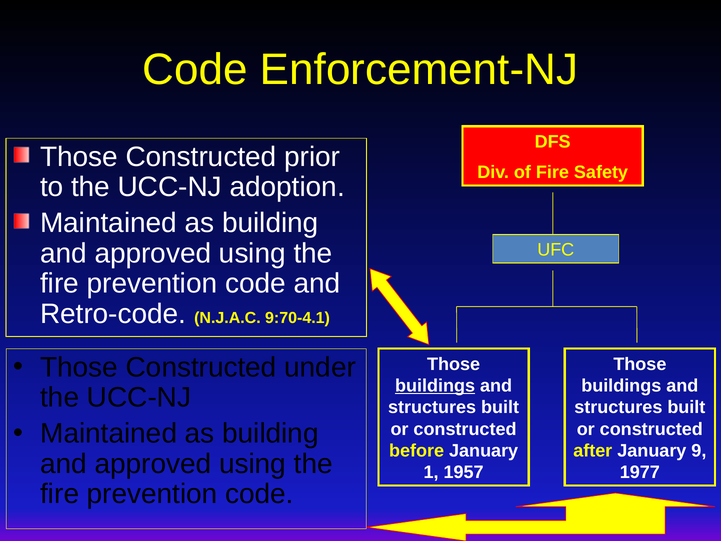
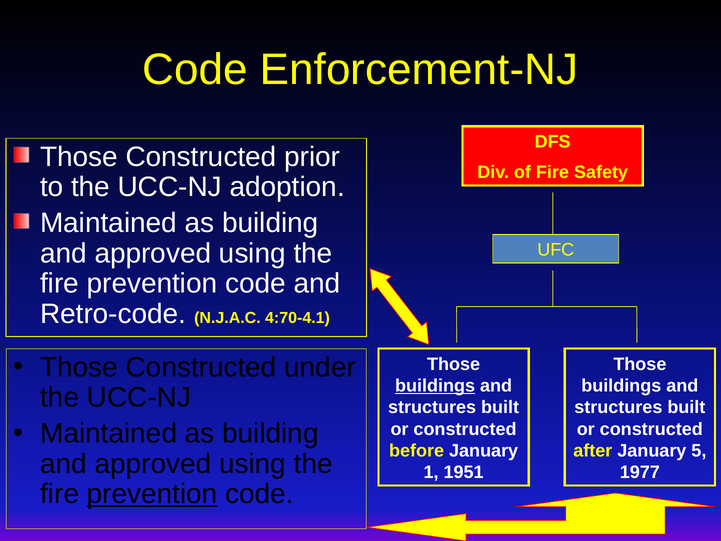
9:70-4.1: 9:70-4.1 -> 4:70-4.1
9: 9 -> 5
1957: 1957 -> 1951
prevention at (152, 494) underline: none -> present
